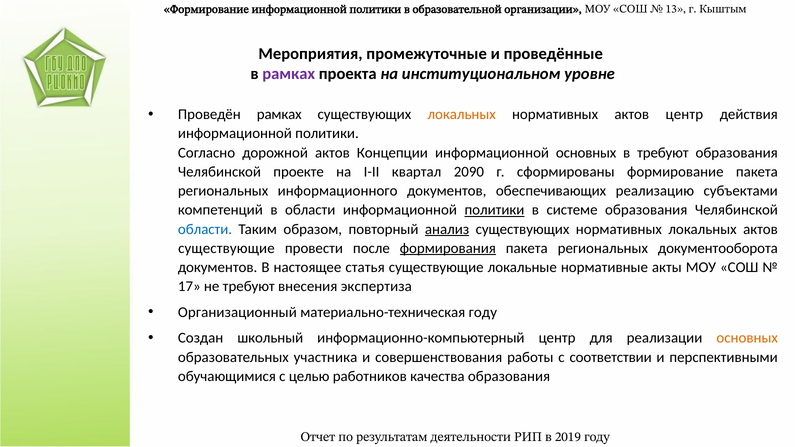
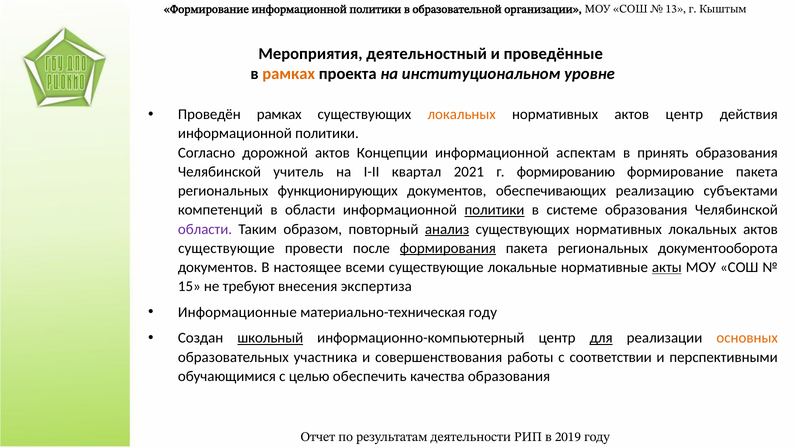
промежуточные: промежуточные -> деятельностный
рамках at (289, 74) colour: purple -> orange
информационной основных: основных -> аспектам
в требуют: требуют -> принять
проекте: проекте -> учитель
2090: 2090 -> 2021
сформированы: сформированы -> формированию
информационного: информационного -> функционирующих
области at (205, 229) colour: blue -> purple
статья: статья -> всеми
акты underline: none -> present
17: 17 -> 15
Организационный: Организационный -> Информационные
школьный underline: none -> present
для underline: none -> present
работников: работников -> обеспечить
